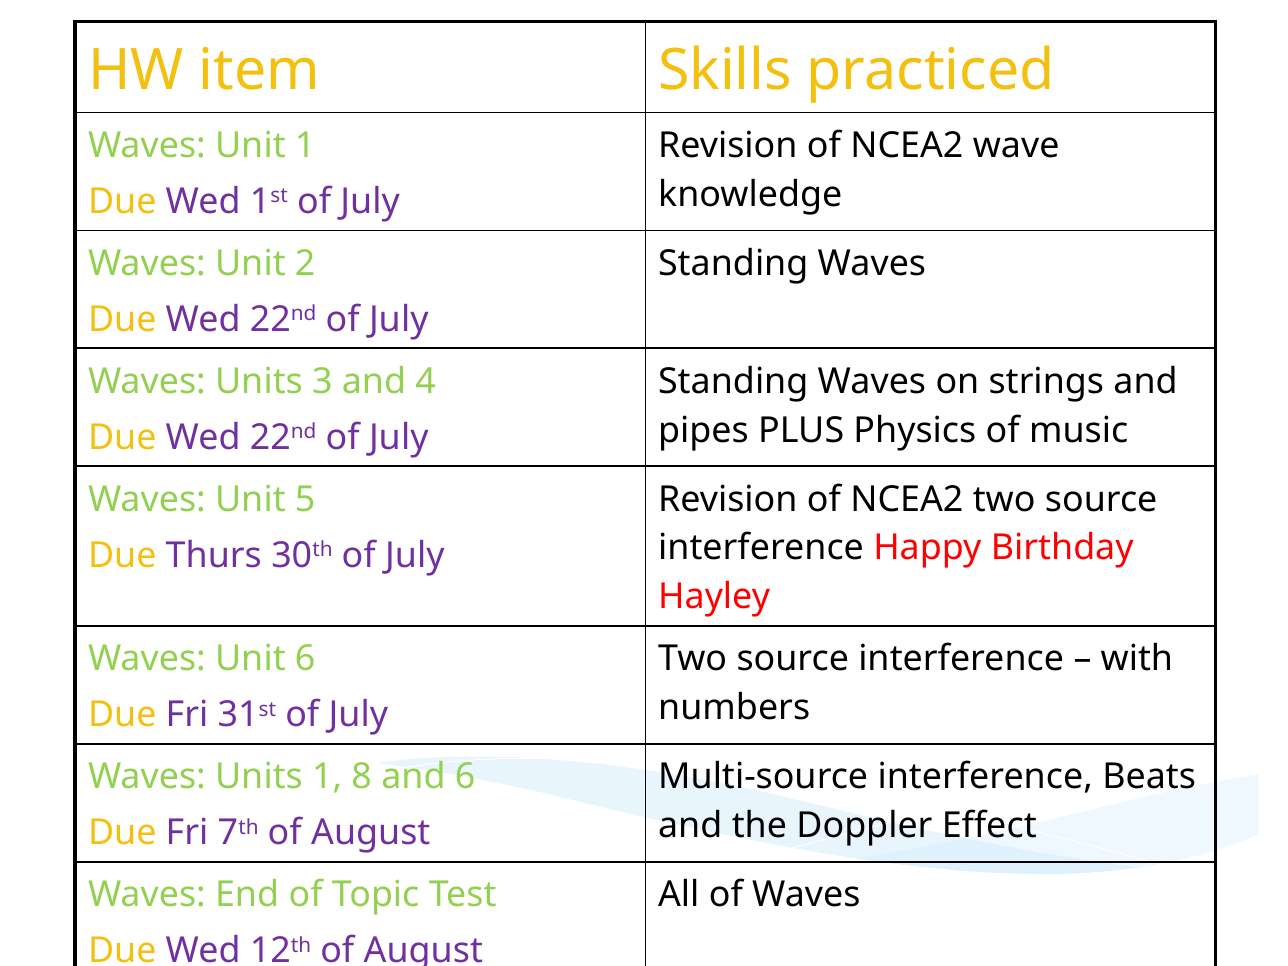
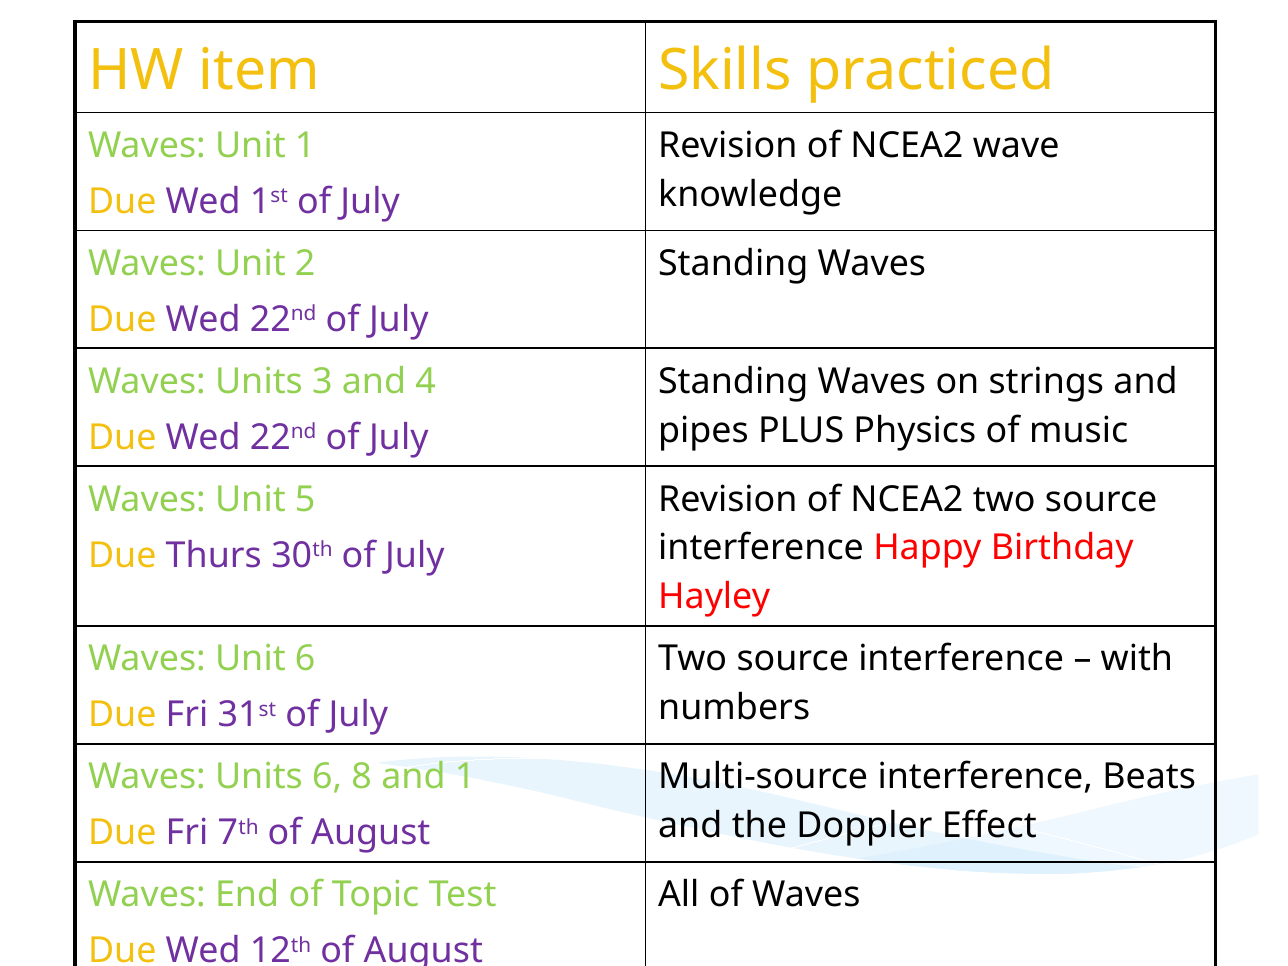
Units 1: 1 -> 6
and 6: 6 -> 1
